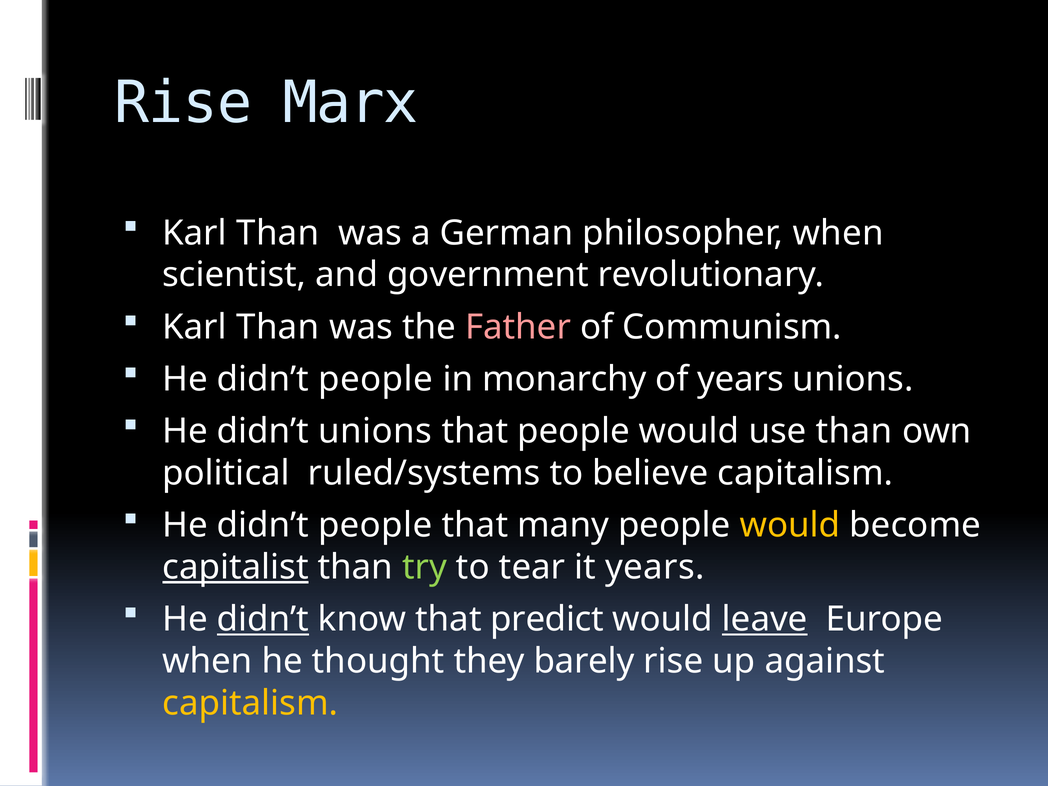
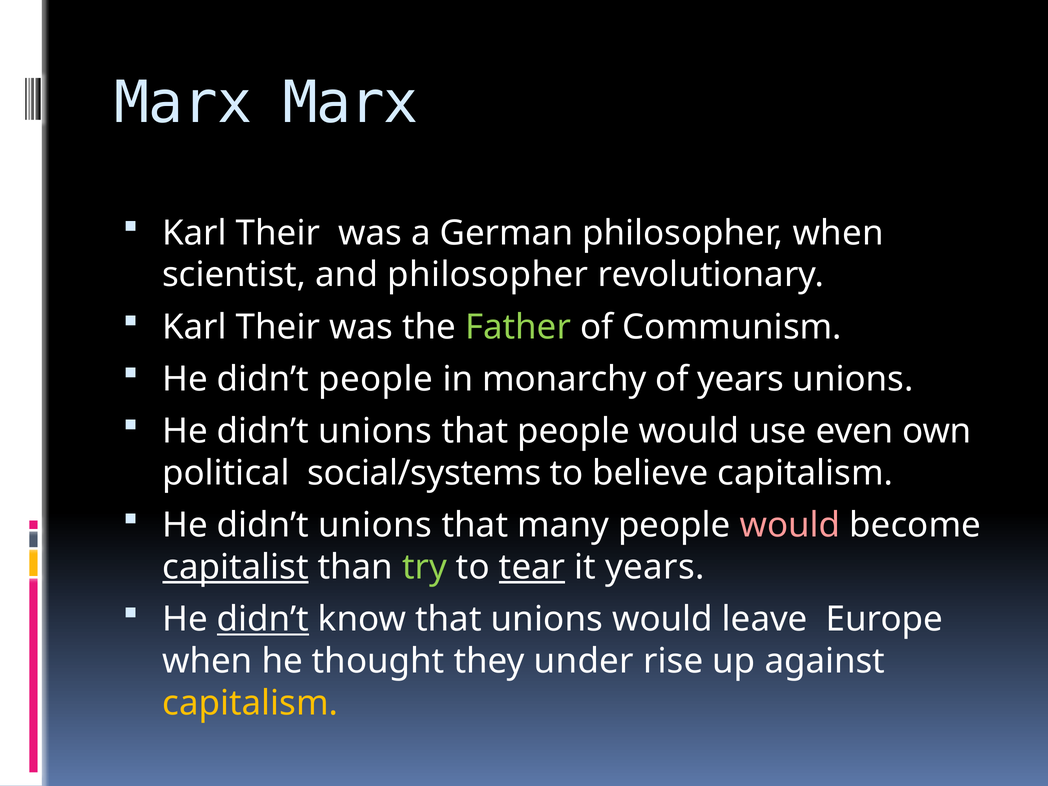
Rise at (183, 103): Rise -> Marx
Than at (278, 233): Than -> Their
and government: government -> philosopher
Than at (278, 327): Than -> Their
Father colour: pink -> light green
use than: than -> even
ruled/systems: ruled/systems -> social/systems
people at (375, 525): people -> unions
would at (790, 525) colour: yellow -> pink
tear underline: none -> present
that predict: predict -> unions
leave underline: present -> none
barely: barely -> under
